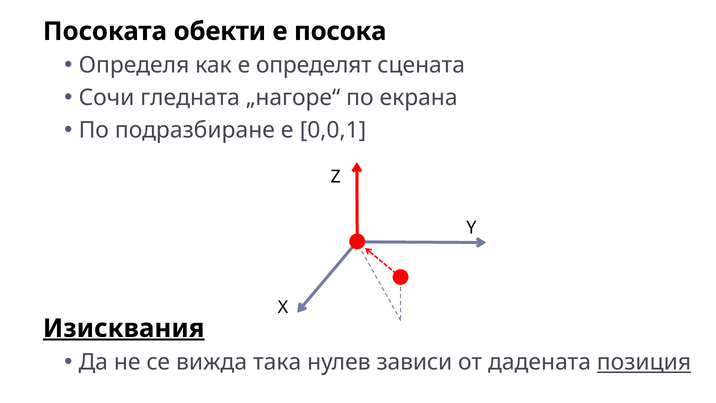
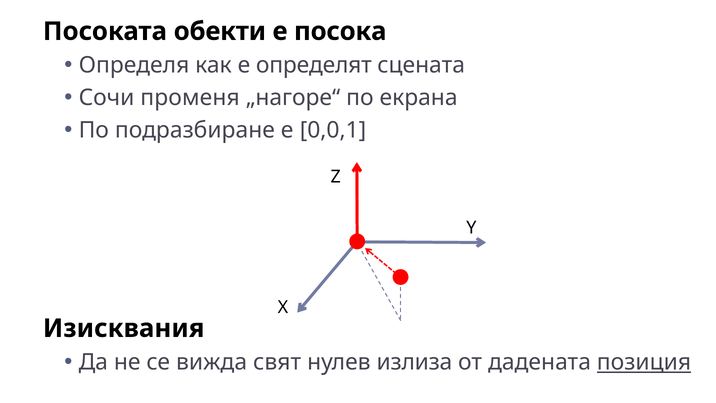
гледната: гледната -> променя
Изисквания underline: present -> none
така: така -> свят
зависи: зависи -> излиза
